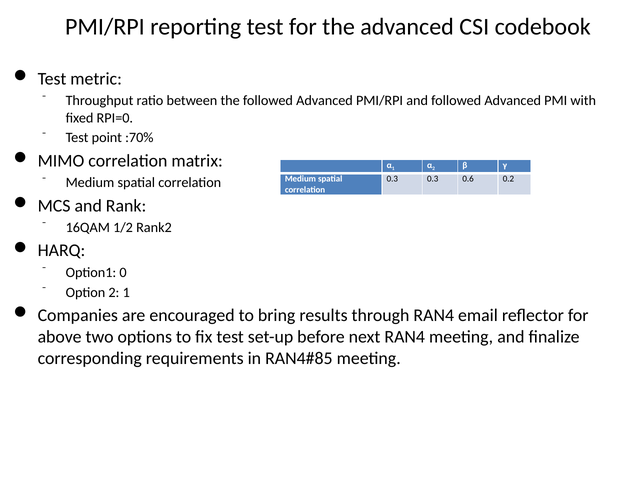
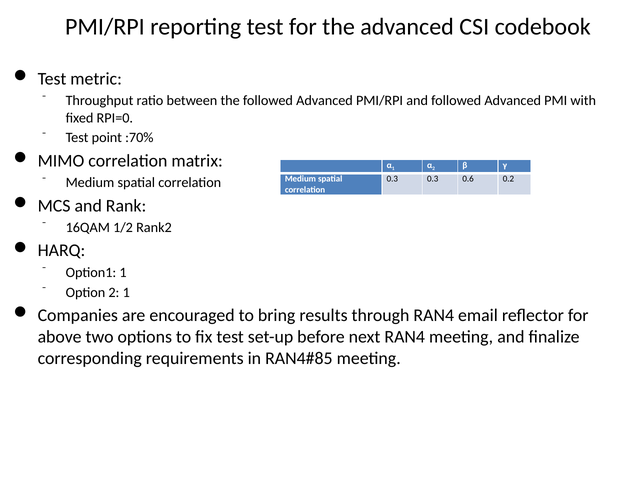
Option1 0: 0 -> 1
